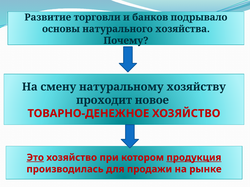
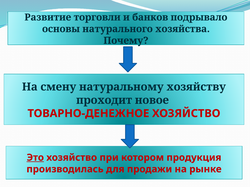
продукция underline: present -> none
